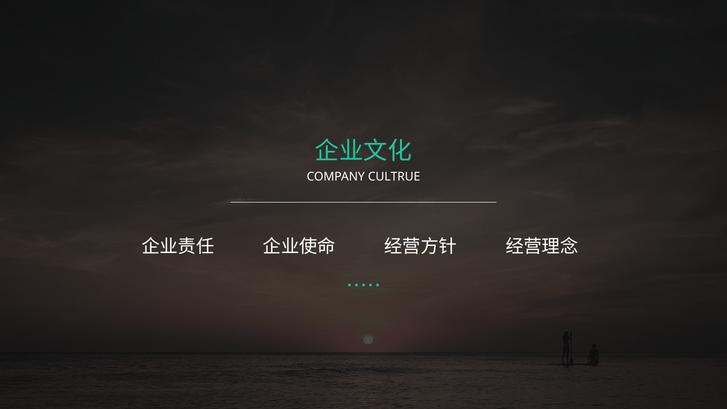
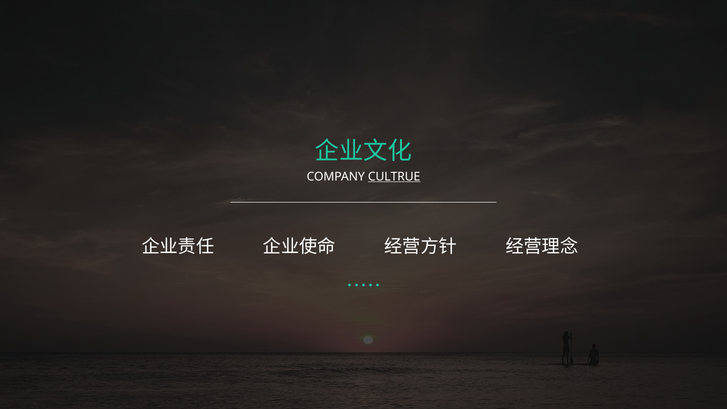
CULTRUE underline: none -> present
